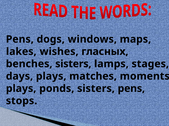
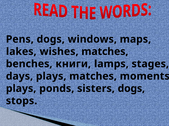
wishes гласных: гласных -> matches
benches sisters: sisters -> книги
sisters pens: pens -> dogs
